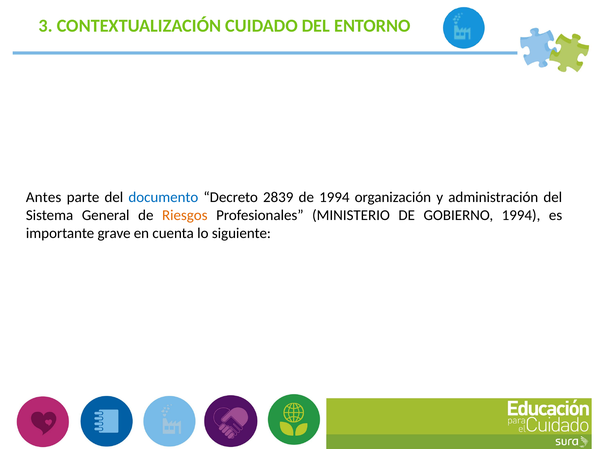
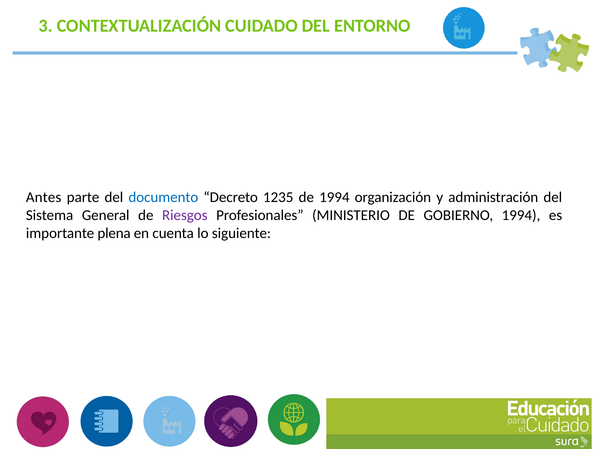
2839: 2839 -> 1235
Riesgos colour: orange -> purple
grave: grave -> plena
